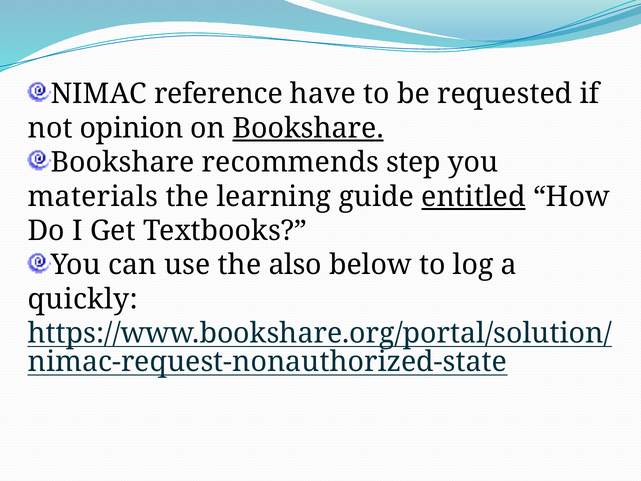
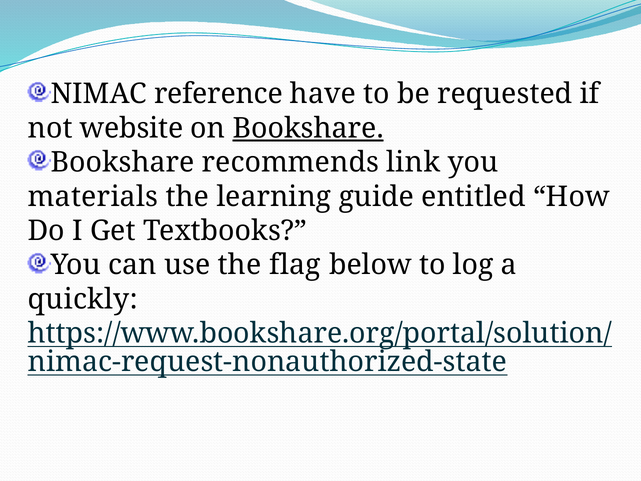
opinion: opinion -> website
step: step -> link
entitled underline: present -> none
also: also -> flag
